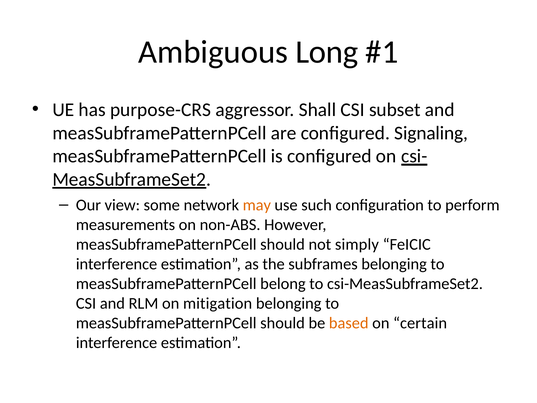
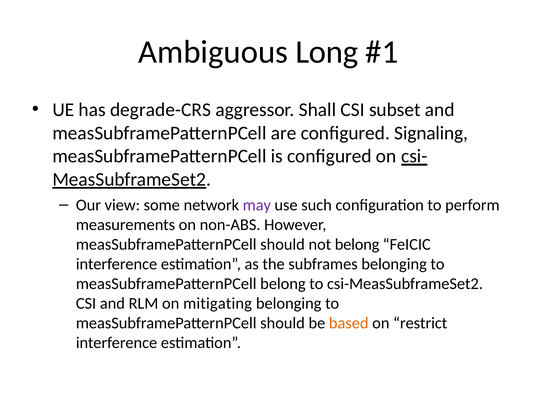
purpose-CRS: purpose-CRS -> degrade-CRS
may colour: orange -> purple
not simply: simply -> belong
mitigation: mitigation -> mitigating
certain: certain -> restrict
